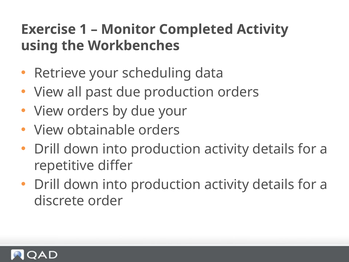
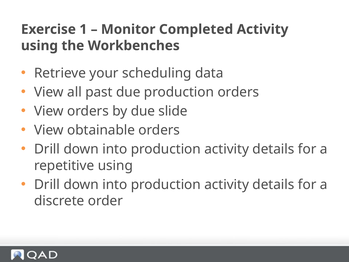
due your: your -> slide
repetitive differ: differ -> using
